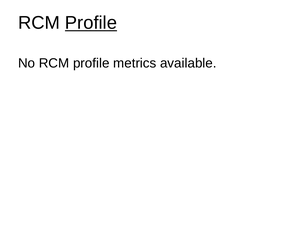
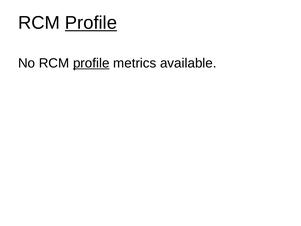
profile at (91, 63) underline: none -> present
